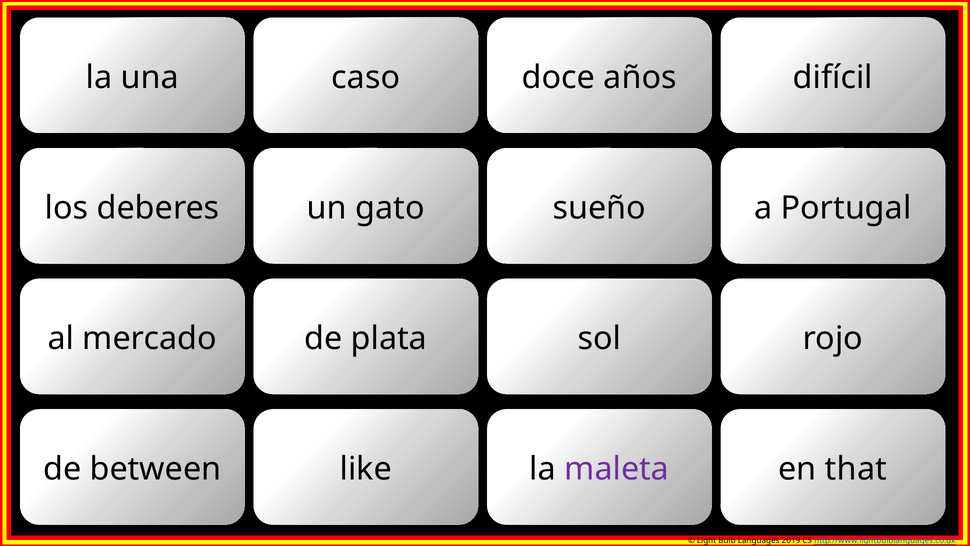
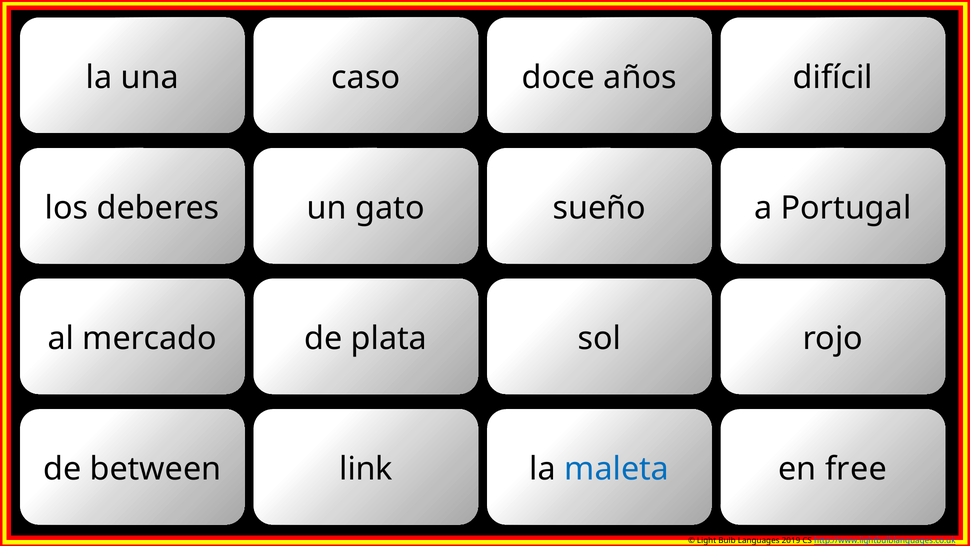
like: like -> link
maleta colour: purple -> blue
that: that -> free
